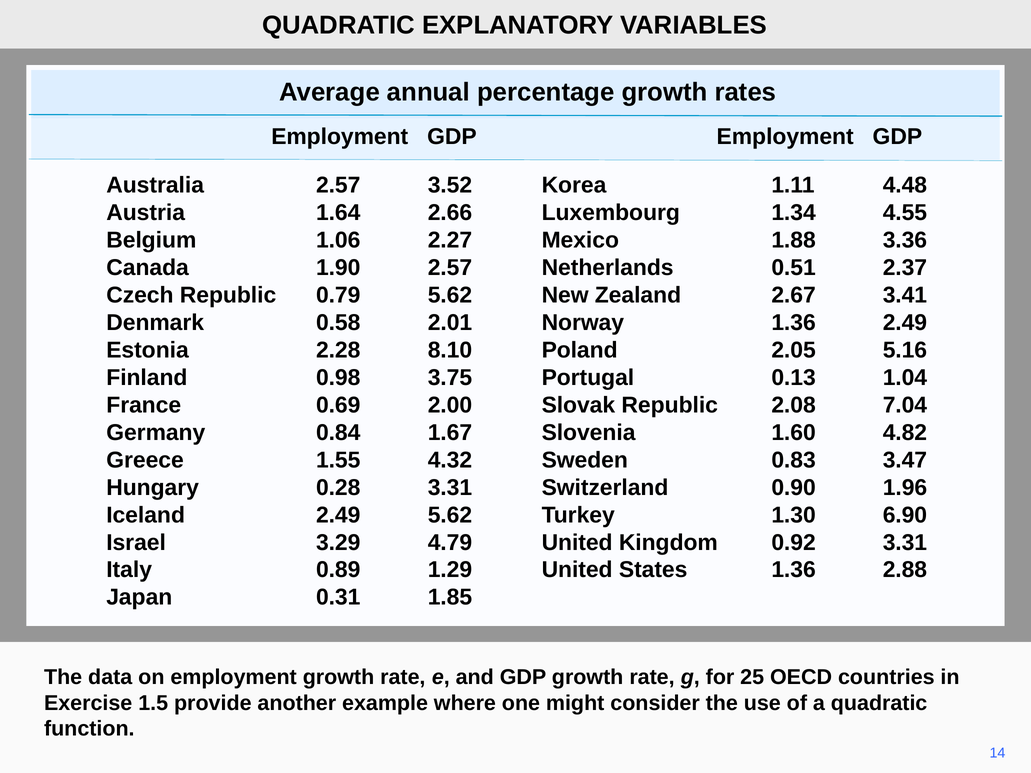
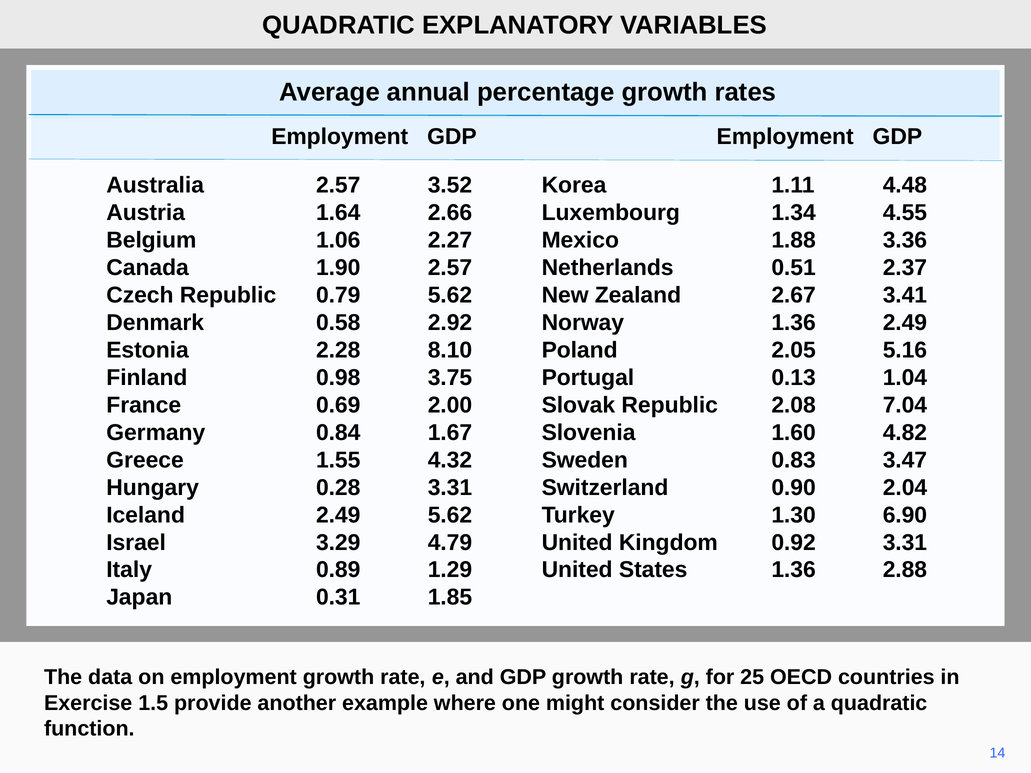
2.01: 2.01 -> 2.92
1.96: 1.96 -> 2.04
